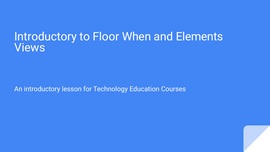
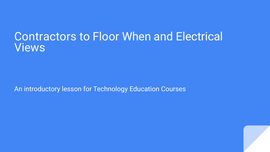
Introductory at (45, 37): Introductory -> Contractors
Elements: Elements -> Electrical
